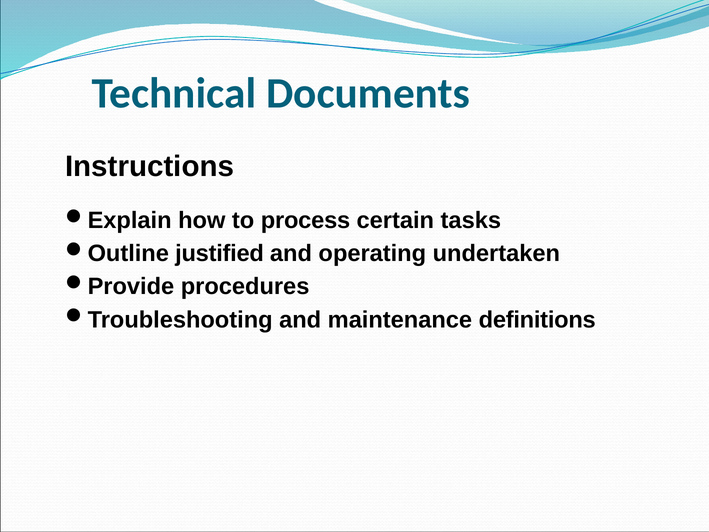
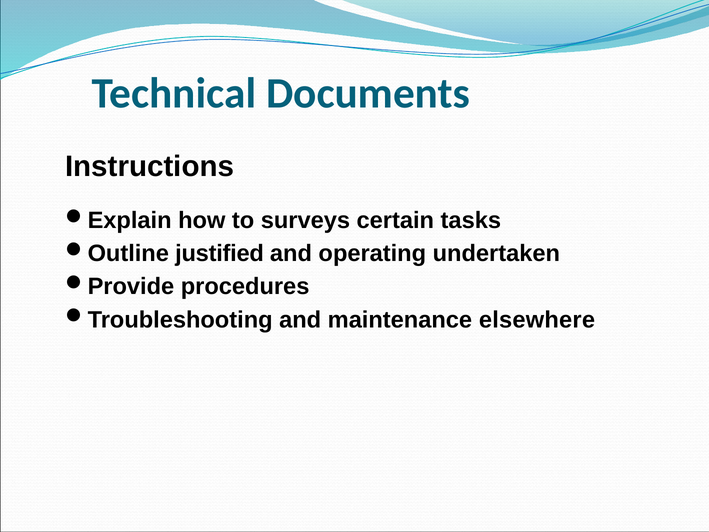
process: process -> surveys
definitions: definitions -> elsewhere
